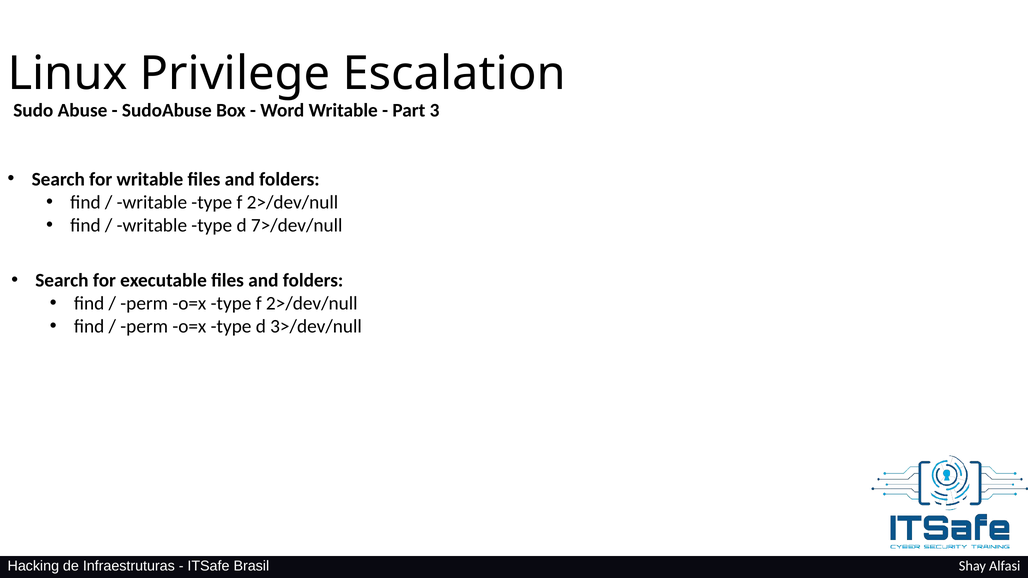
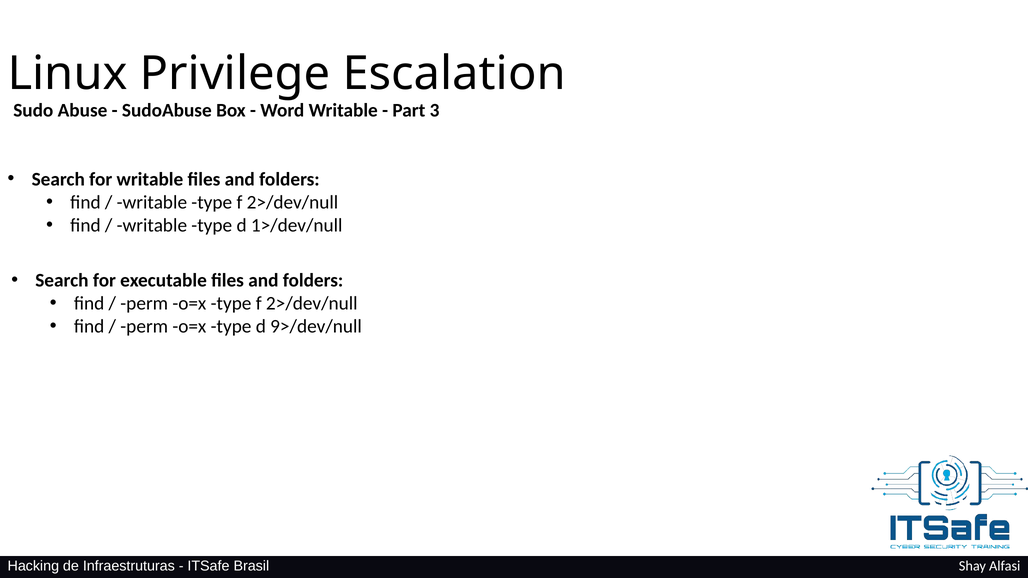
7>/dev/null: 7>/dev/null -> 1>/dev/null
3>/dev/null: 3>/dev/null -> 9>/dev/null
